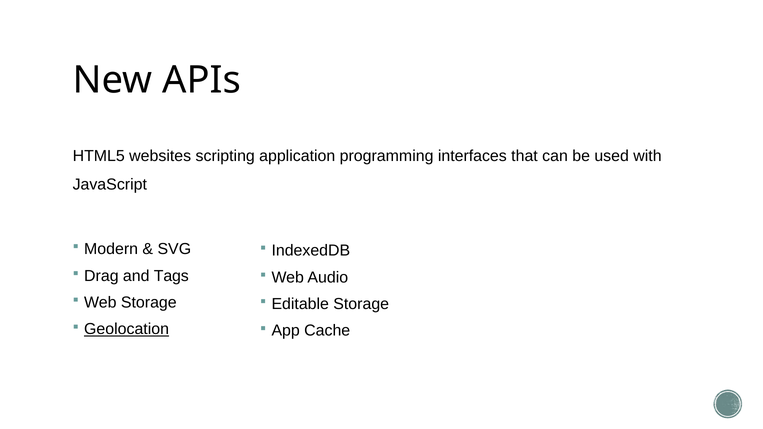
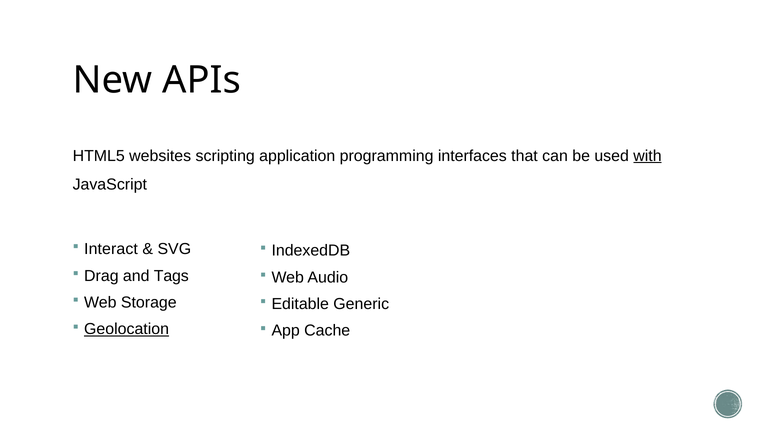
with underline: none -> present
Modern: Modern -> Interact
Editable Storage: Storage -> Generic
